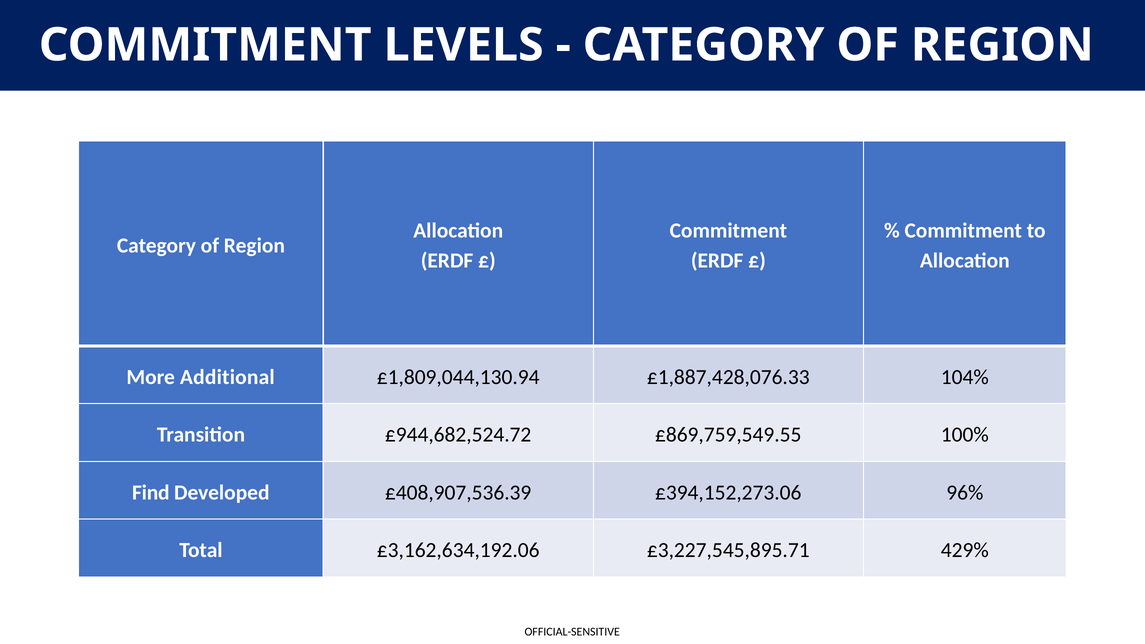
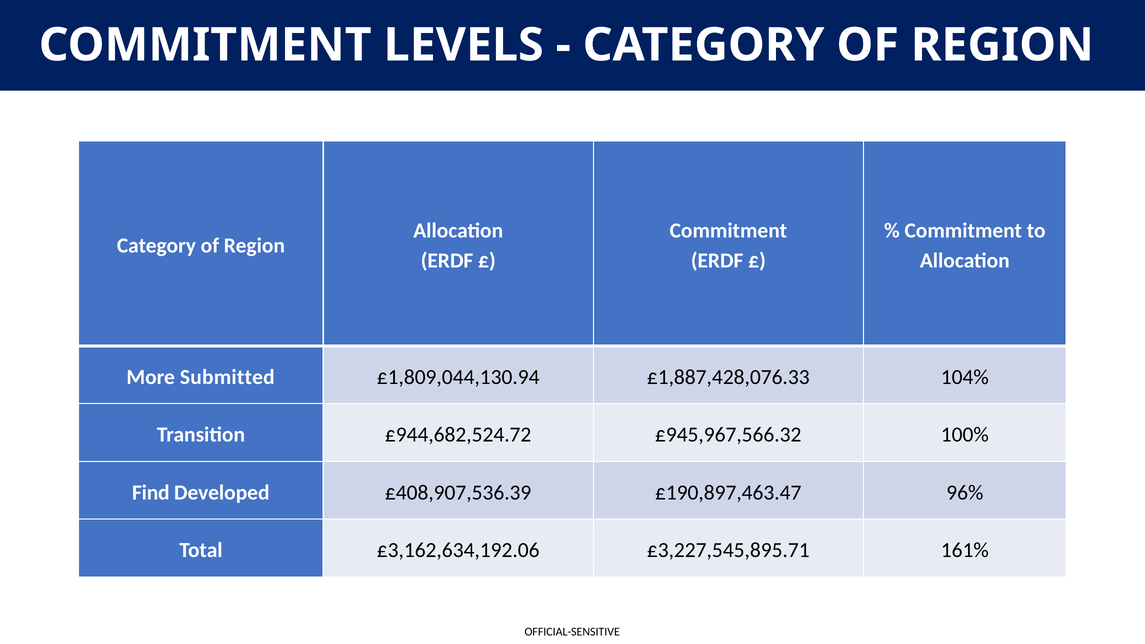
Additional: Additional -> Submitted
£869,759,549.55: £869,759,549.55 -> £945,967,566.32
£394,152,273.06: £394,152,273.06 -> £190,897,463.47
429%: 429% -> 161%
